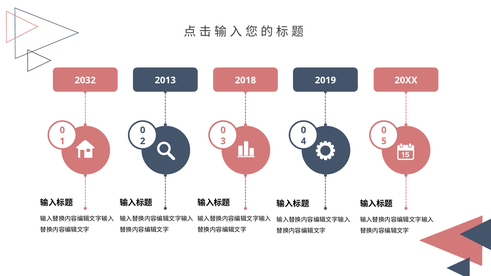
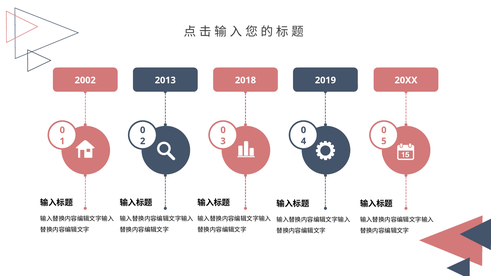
2032: 2032 -> 2002
